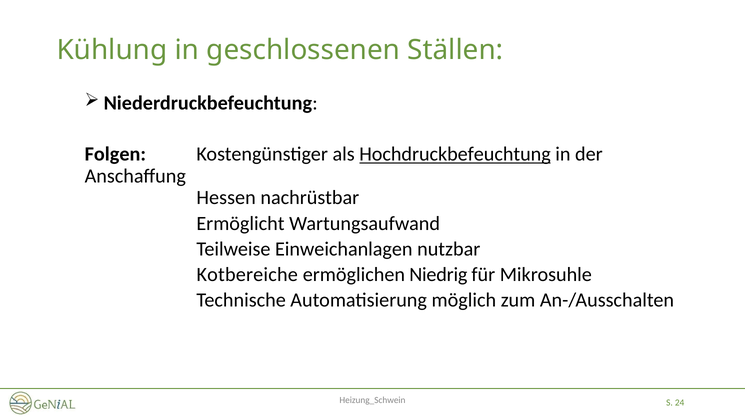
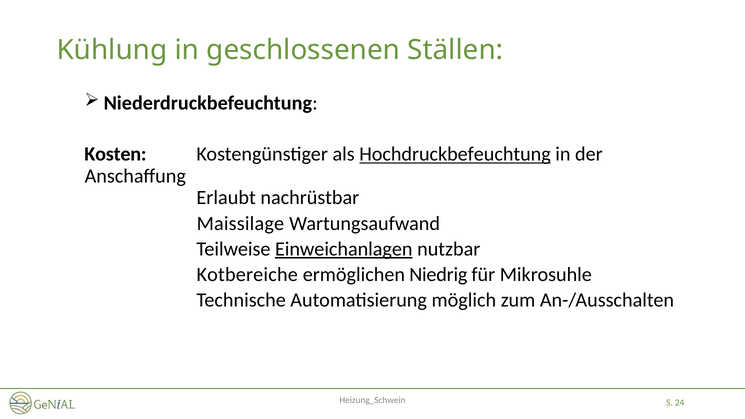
Folgen: Folgen -> Kosten
Hessen: Hessen -> Erlaubt
Ermöglicht: Ermöglicht -> Maissilage
Einweichanlagen underline: none -> present
